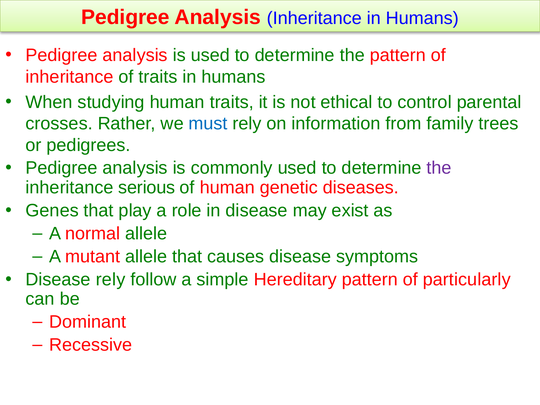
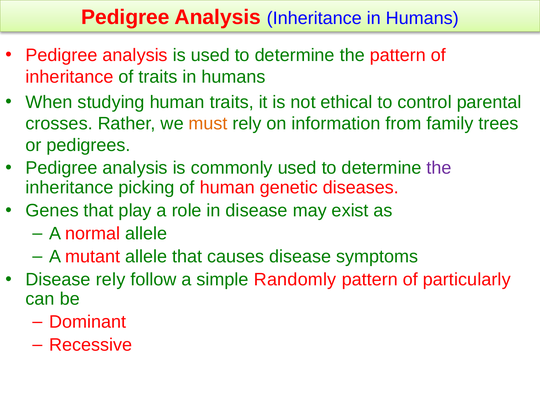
must colour: blue -> orange
serious: serious -> picking
Hereditary: Hereditary -> Randomly
